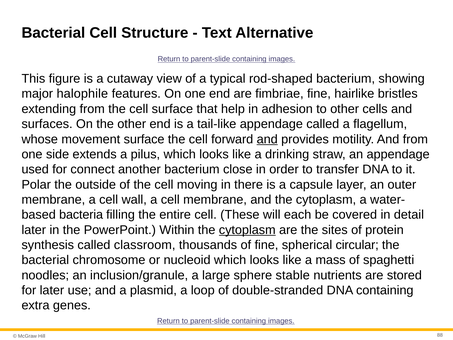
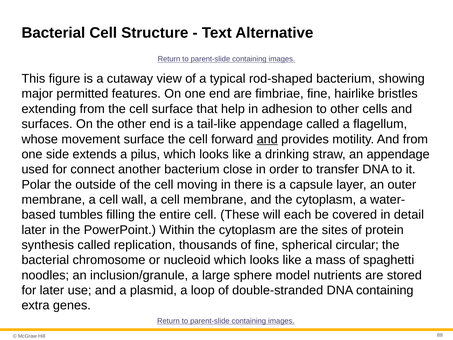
halophile: halophile -> permitted
bacteria: bacteria -> tumbles
cytoplasm at (247, 230) underline: present -> none
classroom: classroom -> replication
stable: stable -> model
